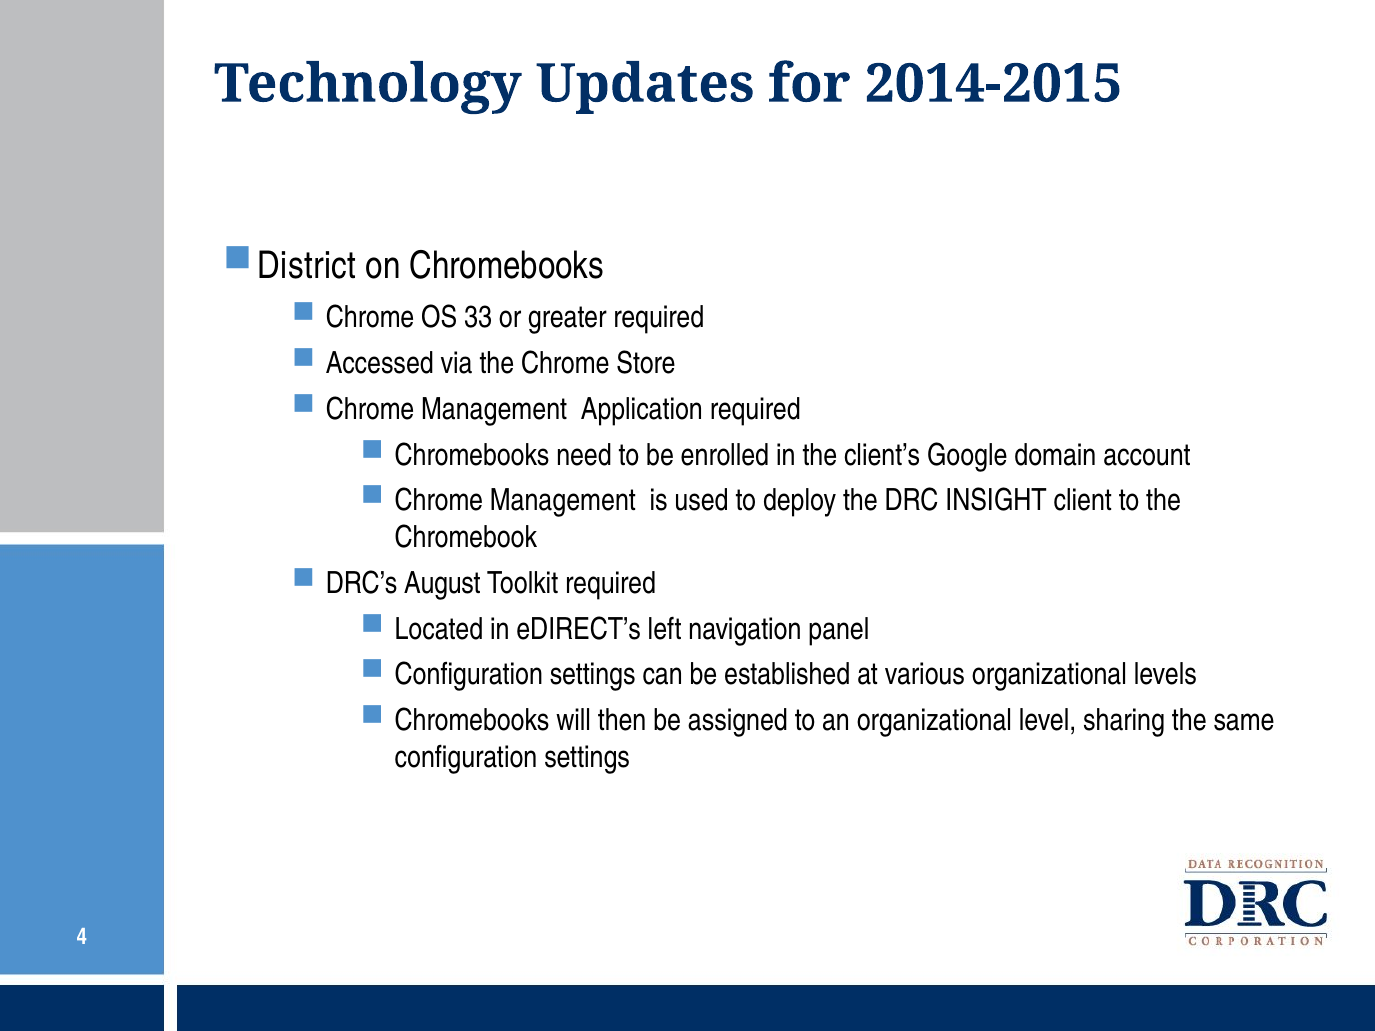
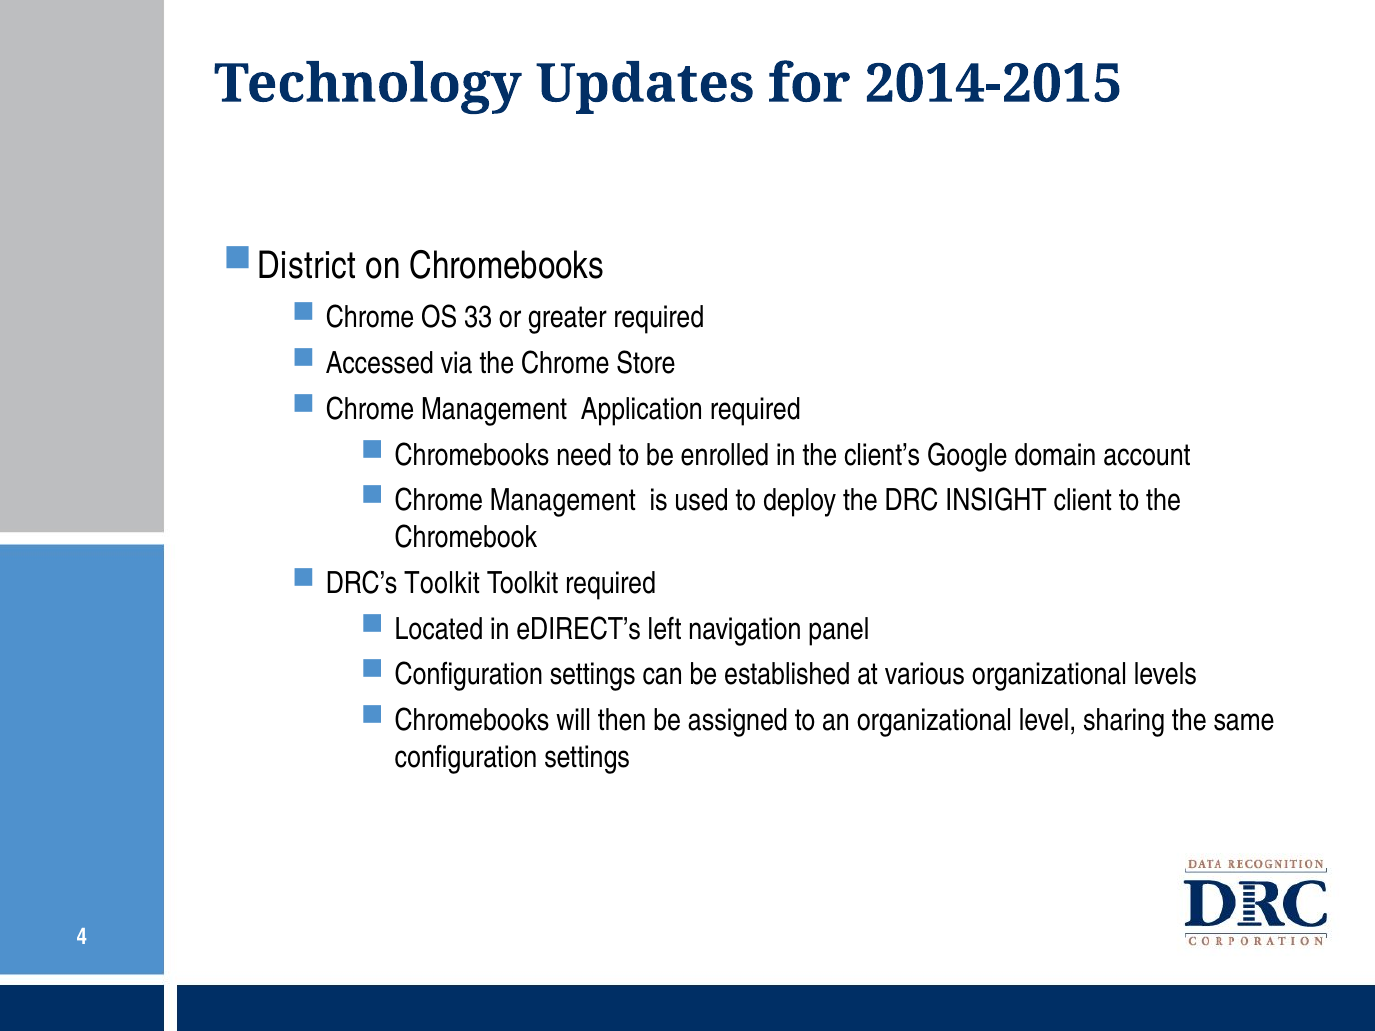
DRC’s August: August -> Toolkit
